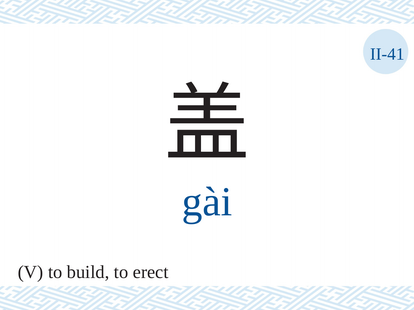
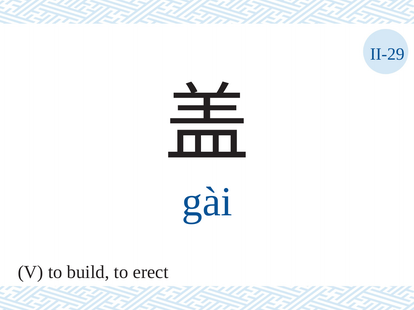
II-41: II-41 -> II-29
